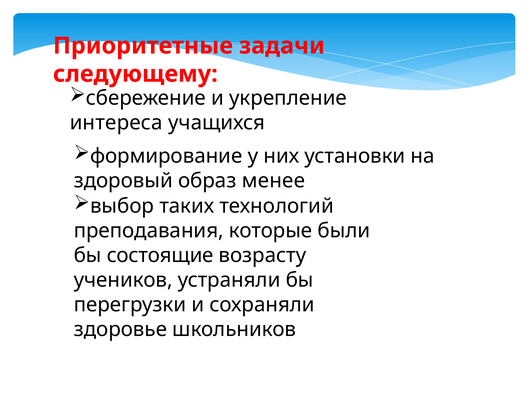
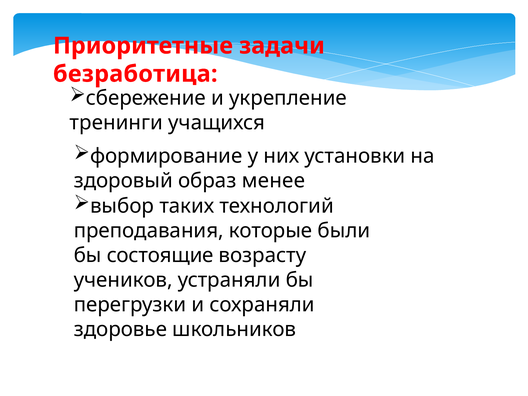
следующему: следующему -> безработица
интереса: интереса -> тренинги
